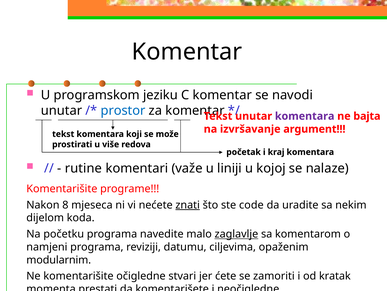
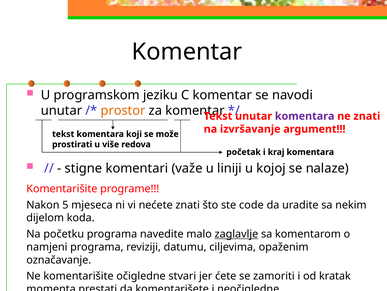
prostor colour: blue -> orange
ne bajta: bajta -> znati
rutine: rutine -> stigne
8: 8 -> 5
znati at (188, 204) underline: present -> none
modularnim: modularnim -> označavanje
